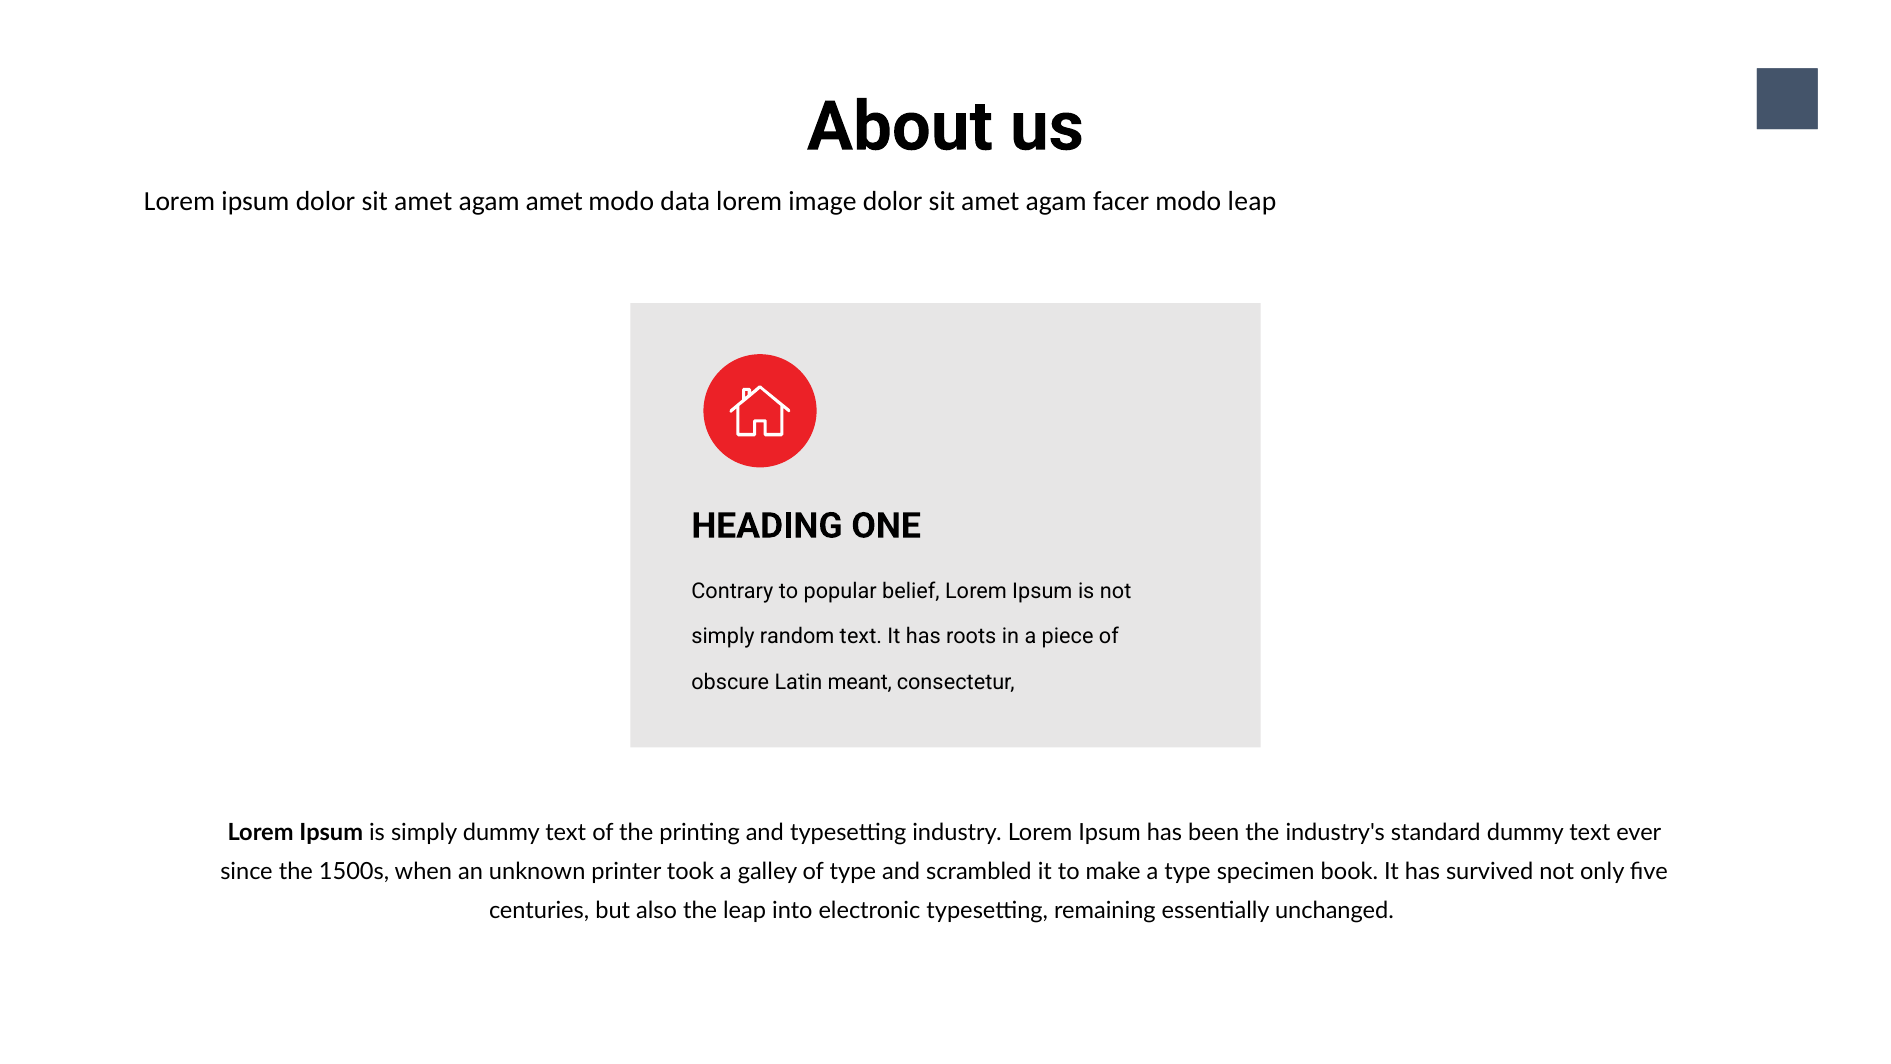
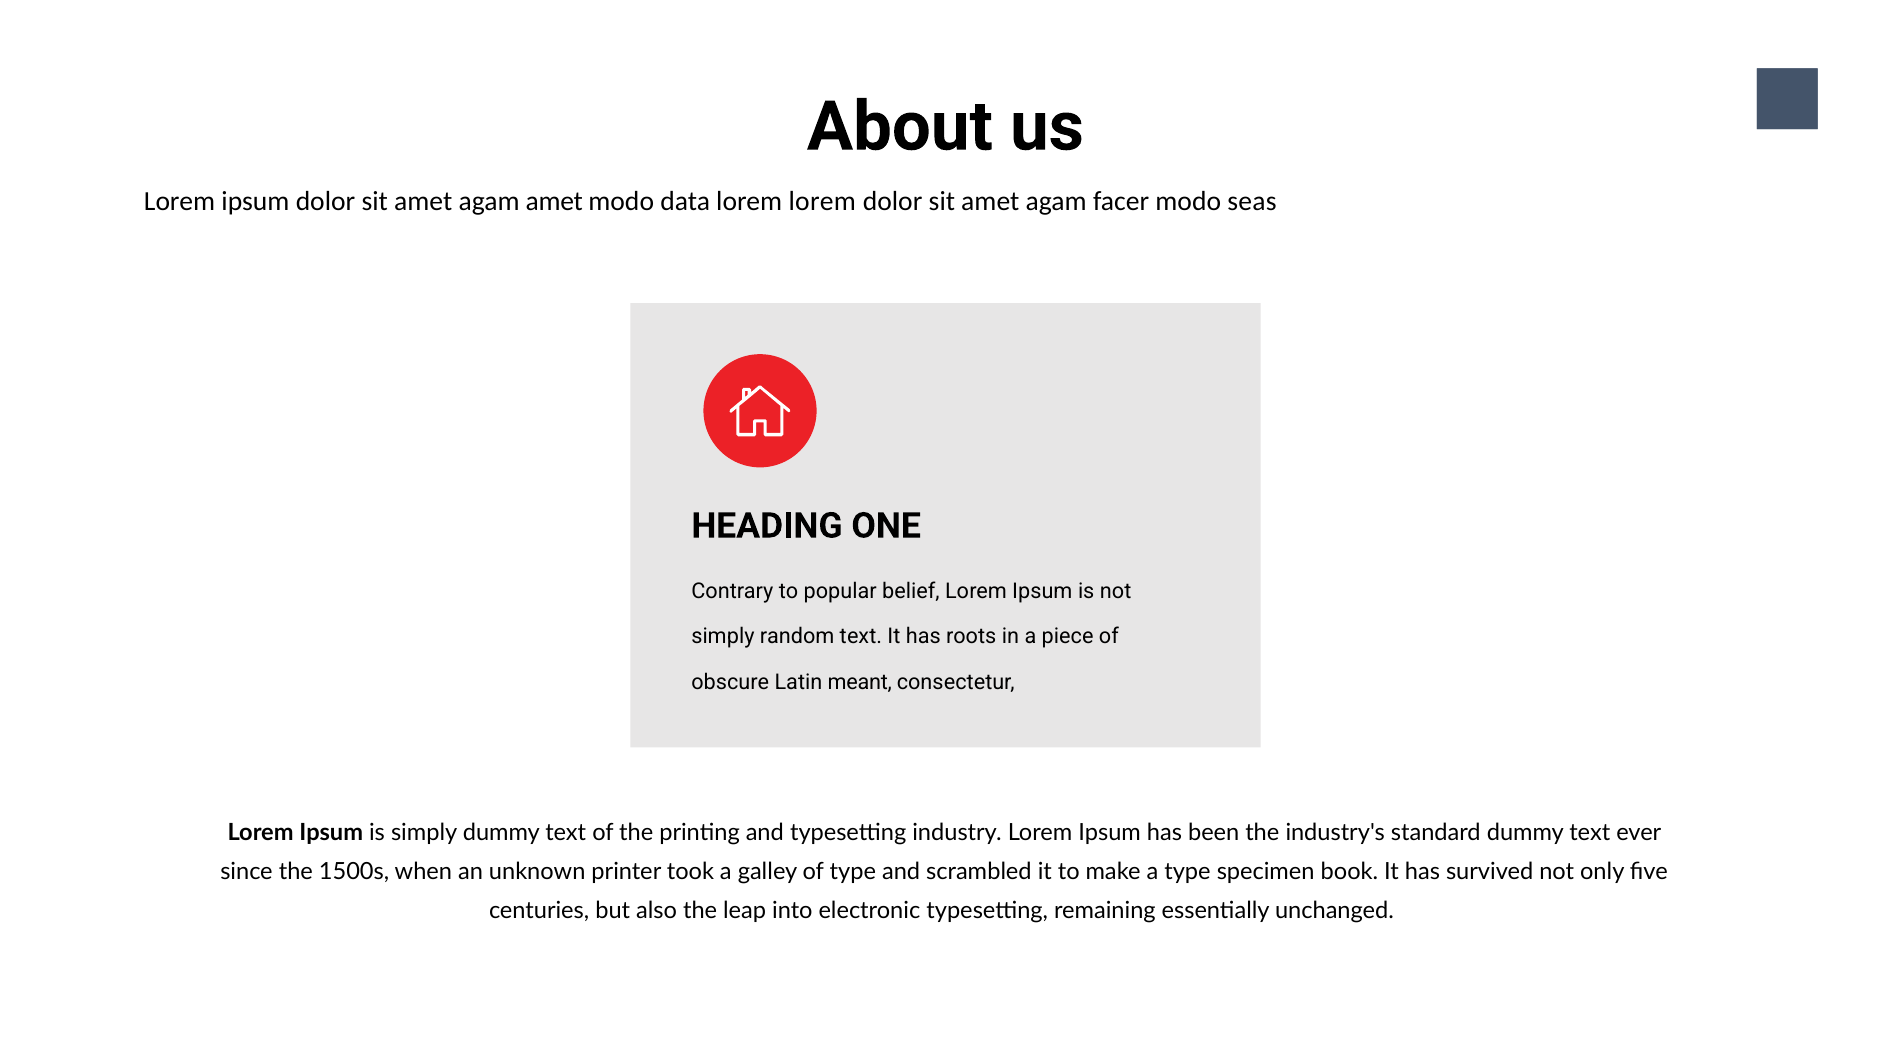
lorem image: image -> lorem
modo leap: leap -> seas
